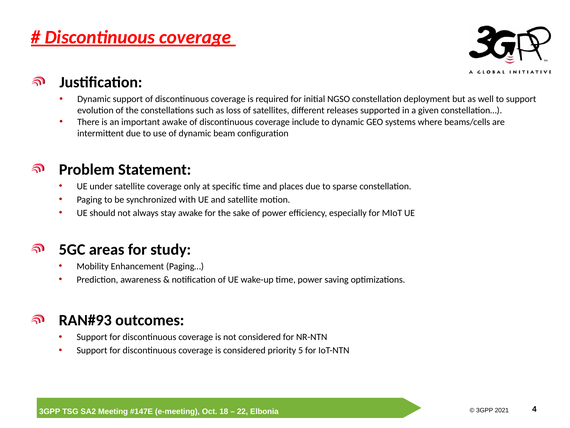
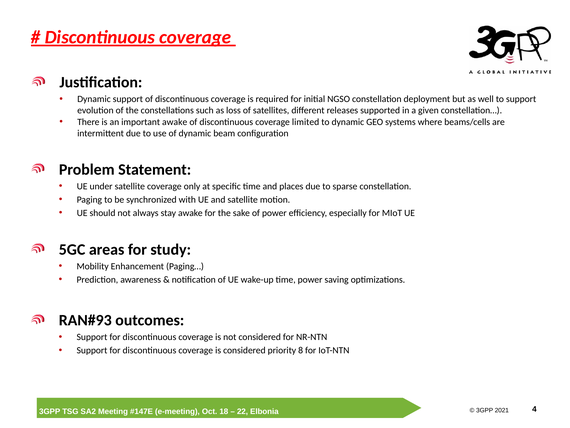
include: include -> limited
5: 5 -> 8
